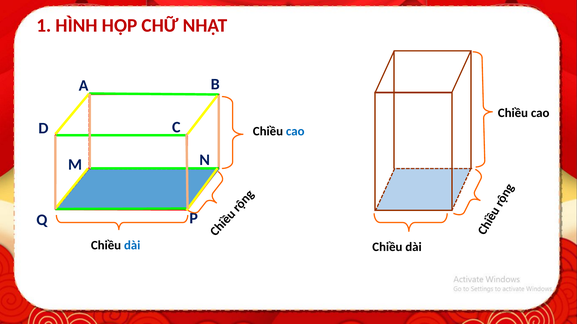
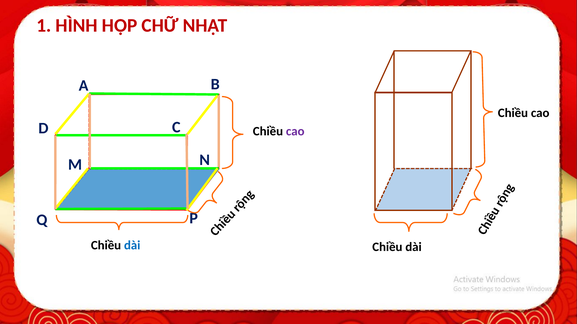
cao at (295, 131) colour: blue -> purple
